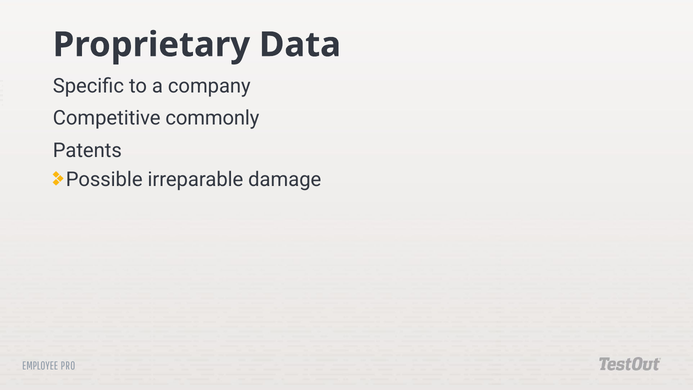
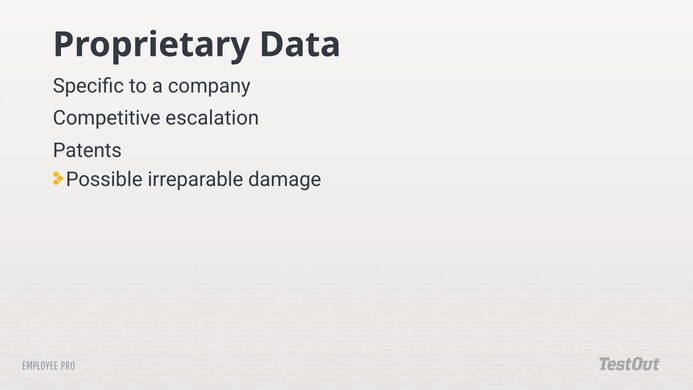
commonly: commonly -> escalation
